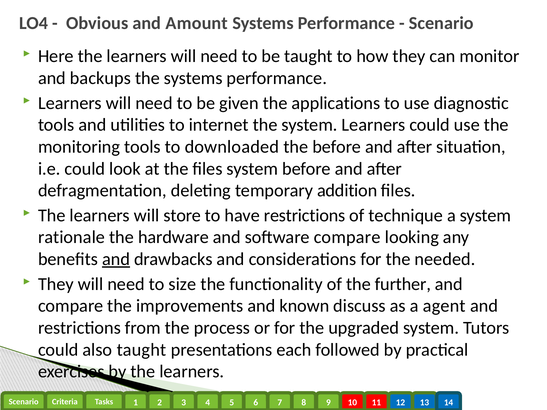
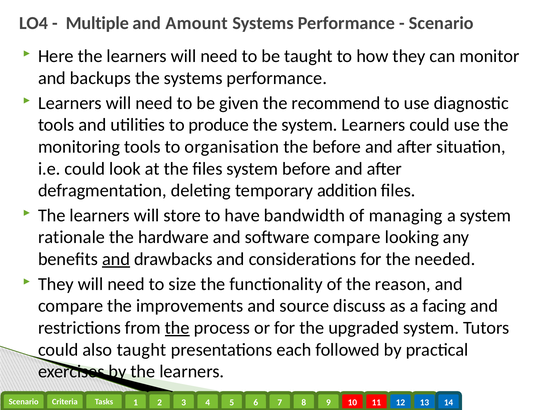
Obvious: Obvious -> Multiple
applications: applications -> recommend
internet: internet -> produce
downloaded: downloaded -> organisation
have restrictions: restrictions -> bandwidth
technique: technique -> managing
further: further -> reason
known: known -> source
agent: agent -> facing
the at (177, 328) underline: none -> present
